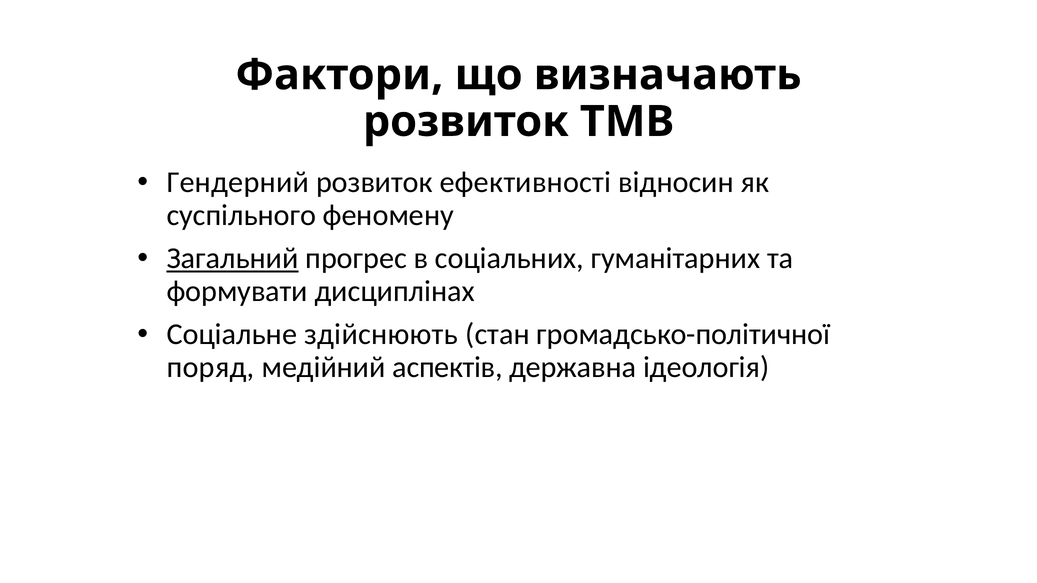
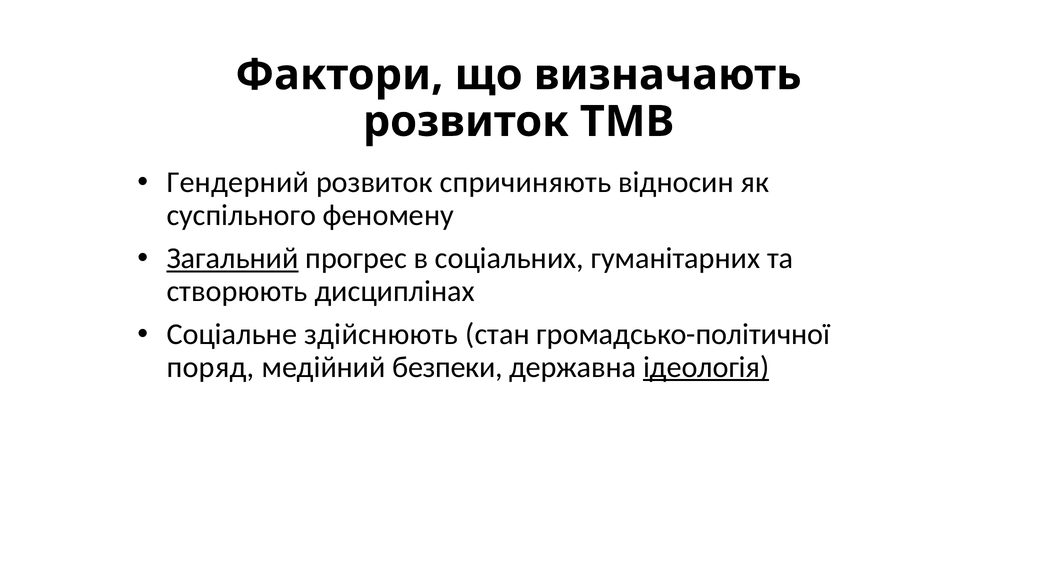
ефективності: ефективності -> спричиняють
формувати: формувати -> створюють
аспектів: аспектів -> безпеки
ідеологія underline: none -> present
